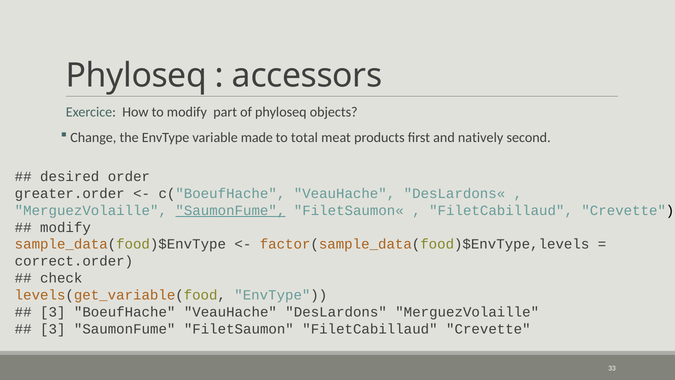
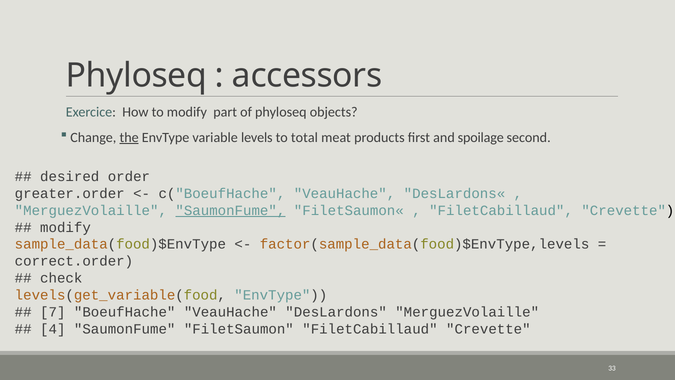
the underline: none -> present
made: made -> levels
natively: natively -> spoilage
3 at (53, 312): 3 -> 7
3 at (53, 329): 3 -> 4
